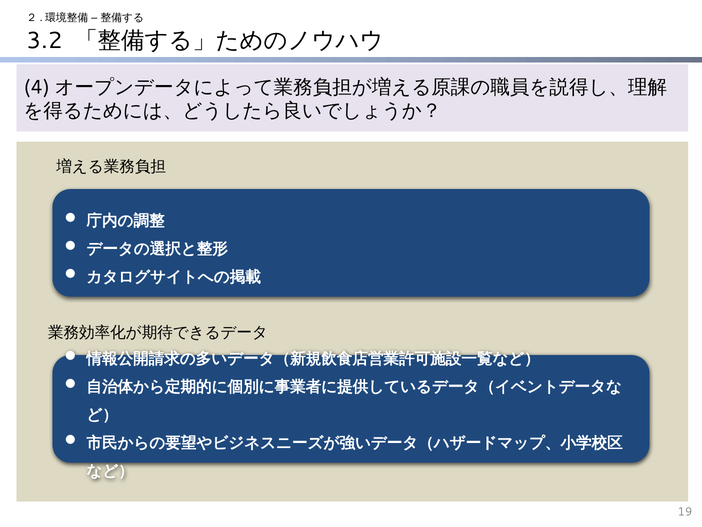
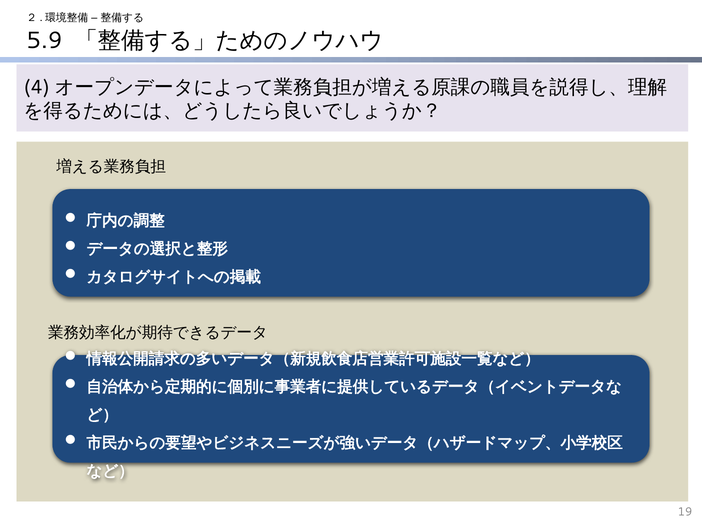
3.2: 3.2 -> 5.9
